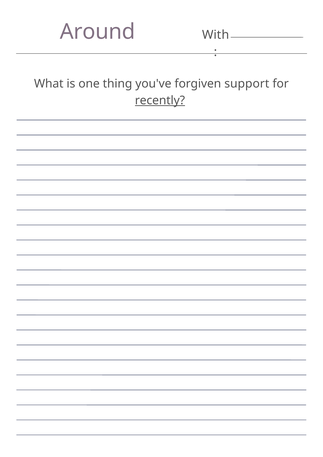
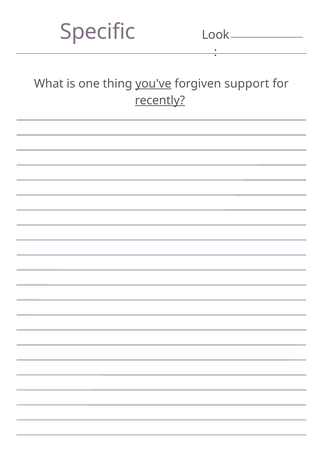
Around: Around -> Specific
With: With -> Look
you've underline: none -> present
